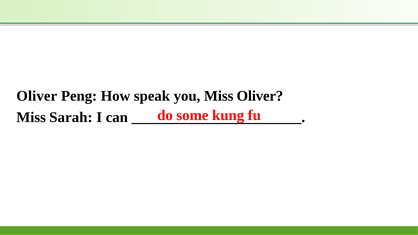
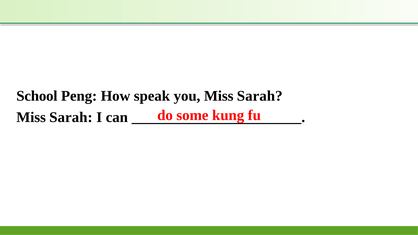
Oliver at (37, 96): Oliver -> School
you Miss Oliver: Oliver -> Sarah
